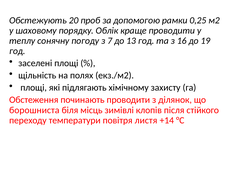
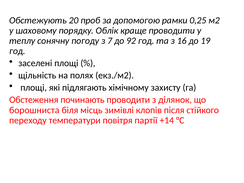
13: 13 -> 92
листя: листя -> партії
